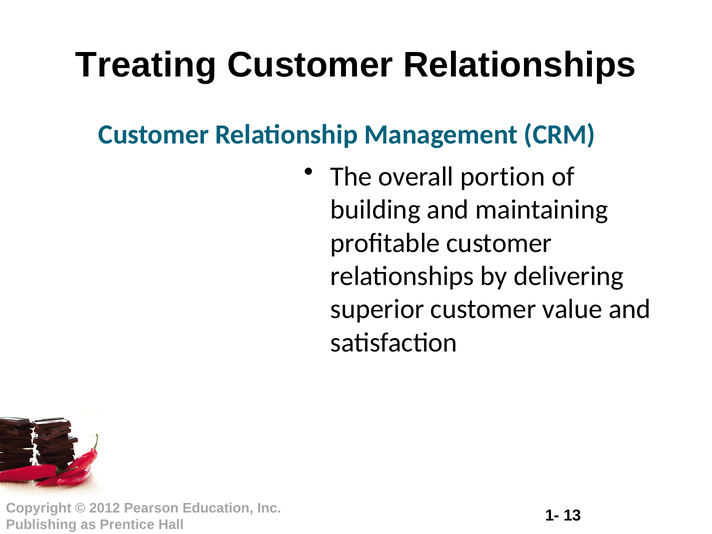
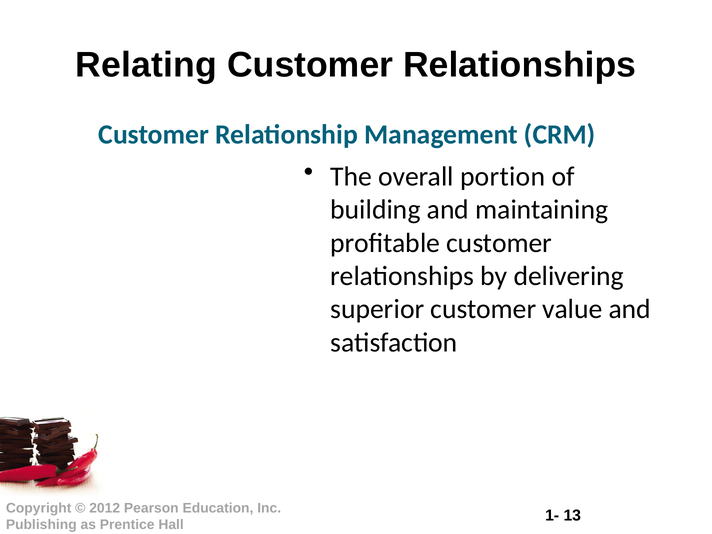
Treating: Treating -> Relating
